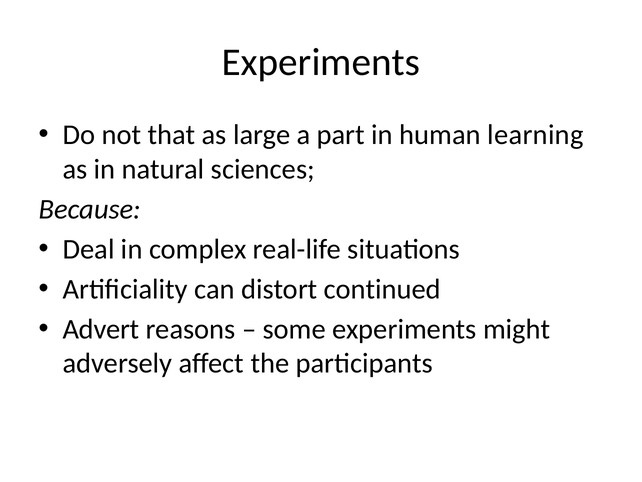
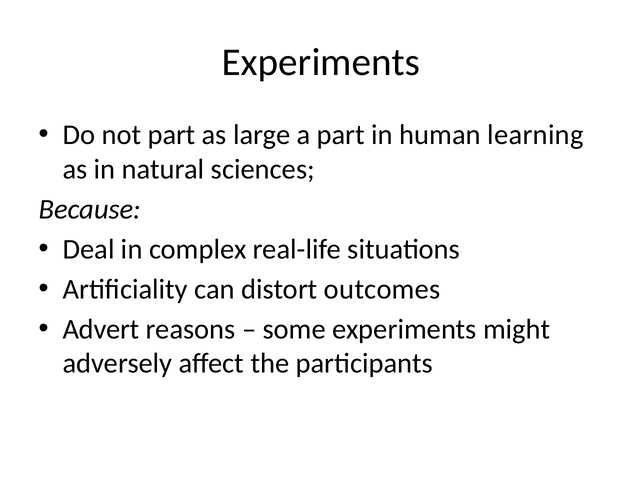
not that: that -> part
continued: continued -> outcomes
